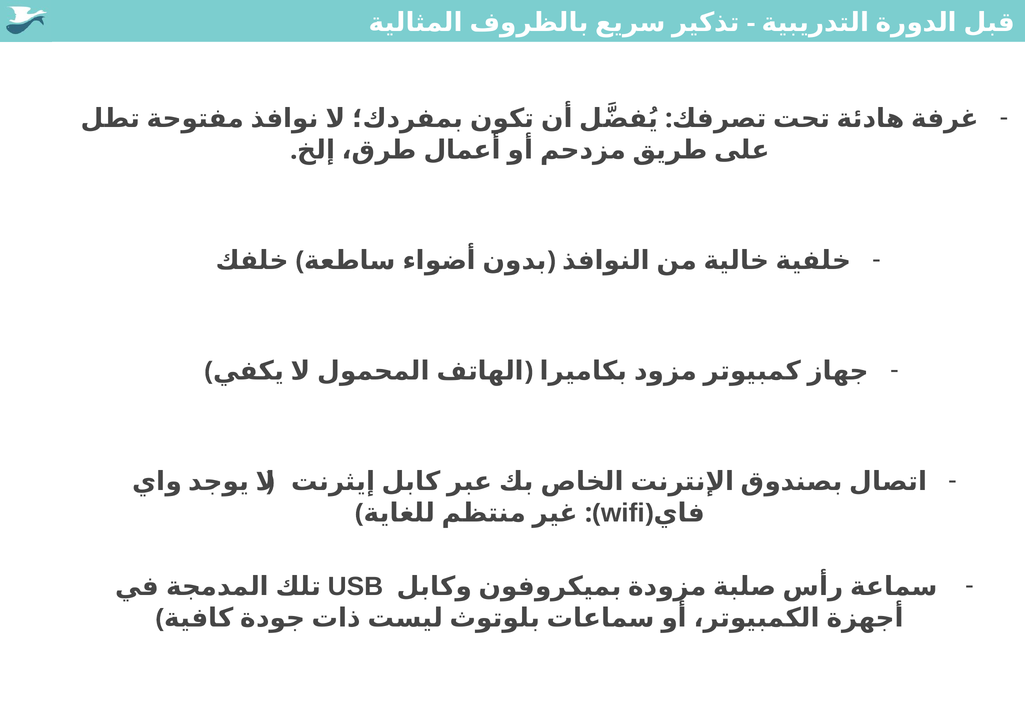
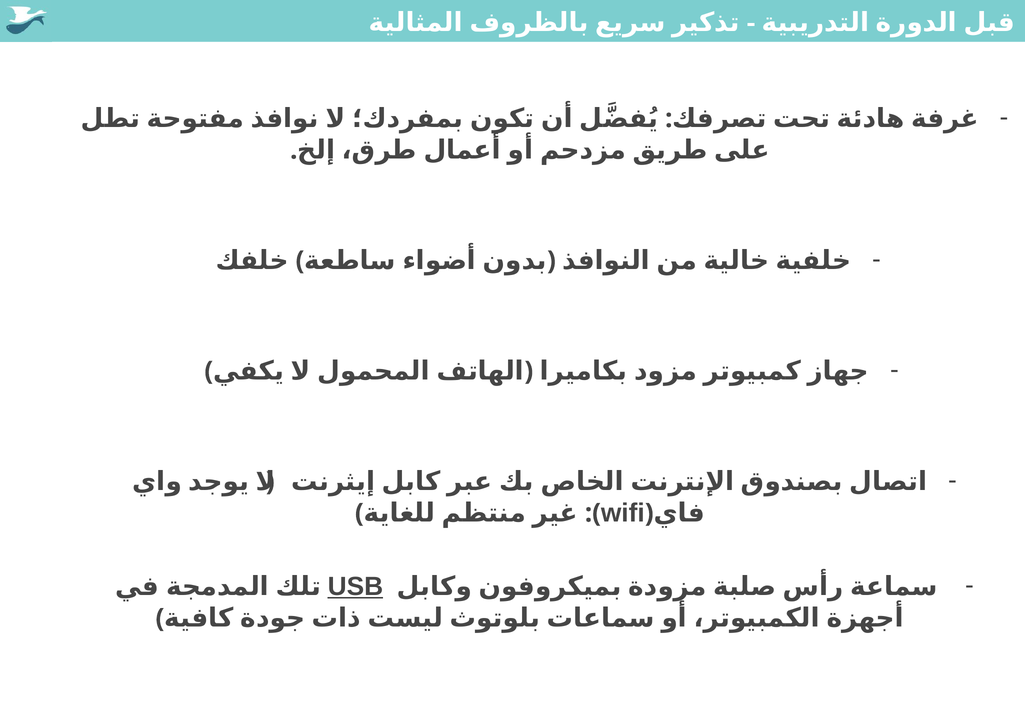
USB underline: none -> present
